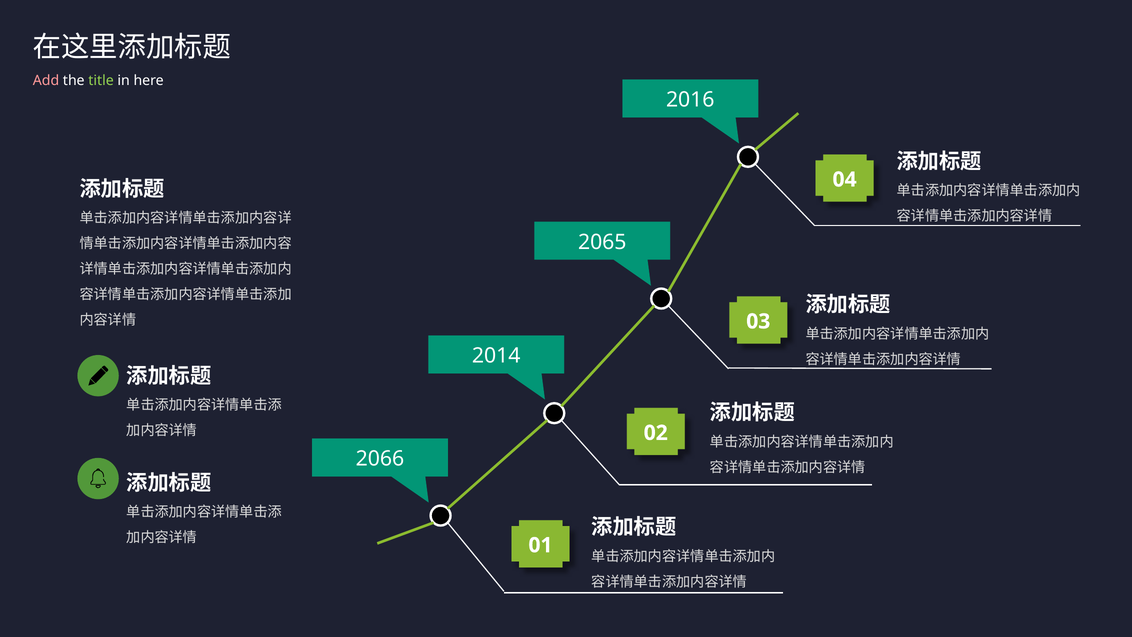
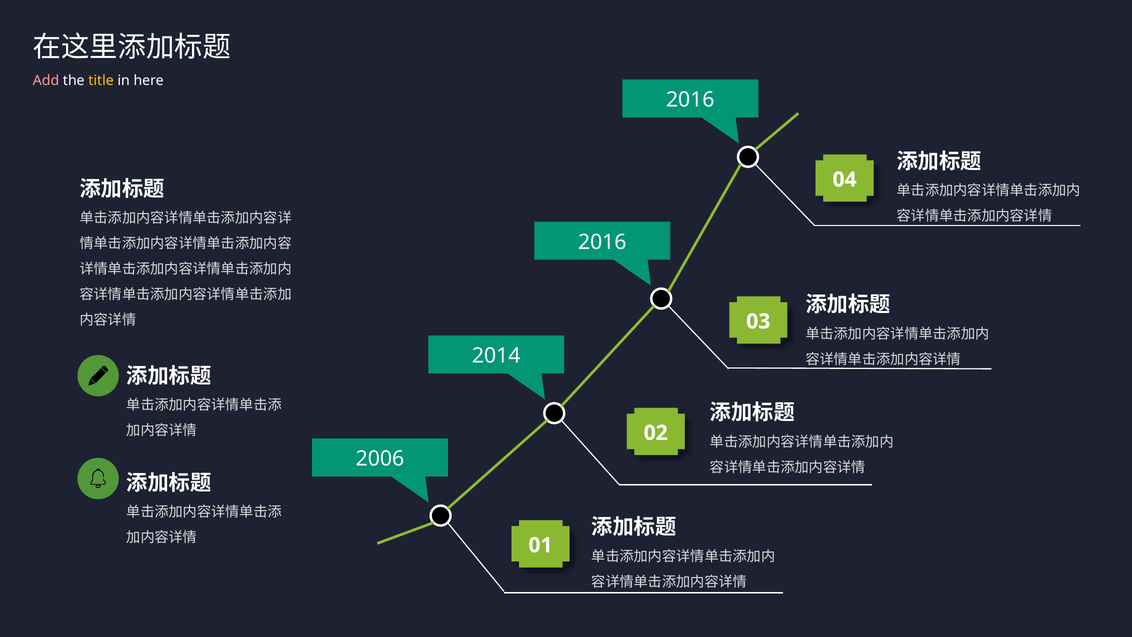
title colour: light green -> yellow
2065 at (602, 242): 2065 -> 2016
2066: 2066 -> 2006
